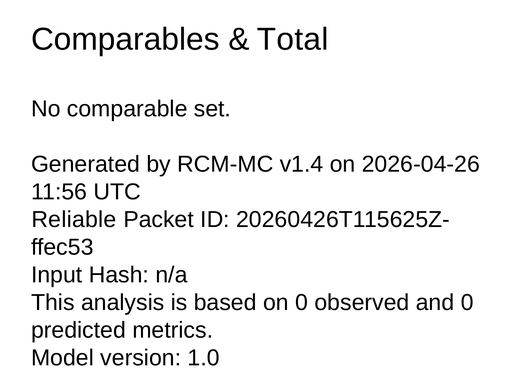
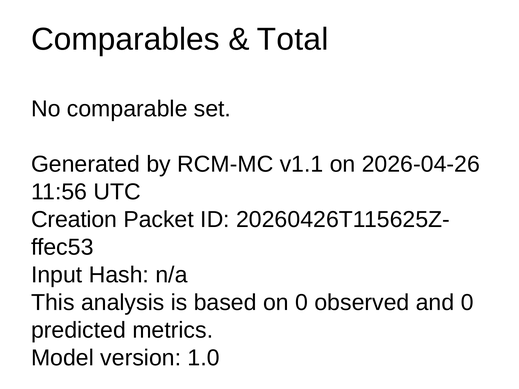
v1.4: v1.4 -> v1.1
Reliable: Reliable -> Creation
